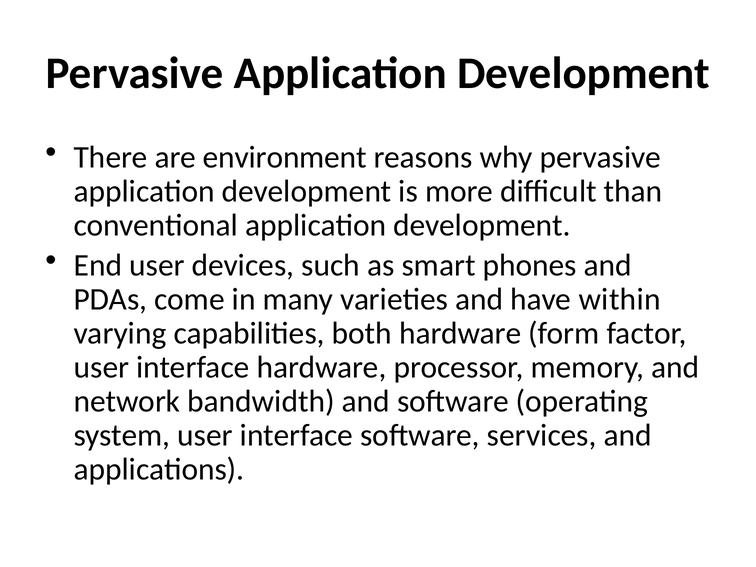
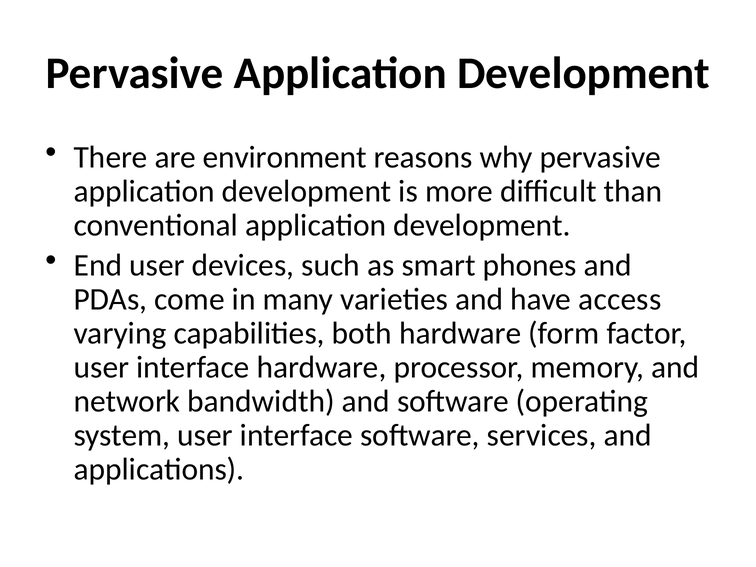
within: within -> access
